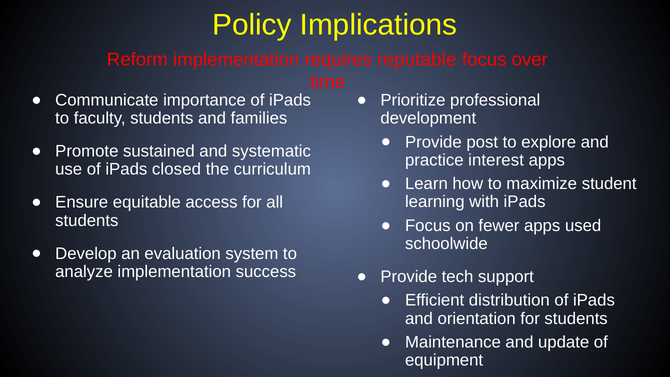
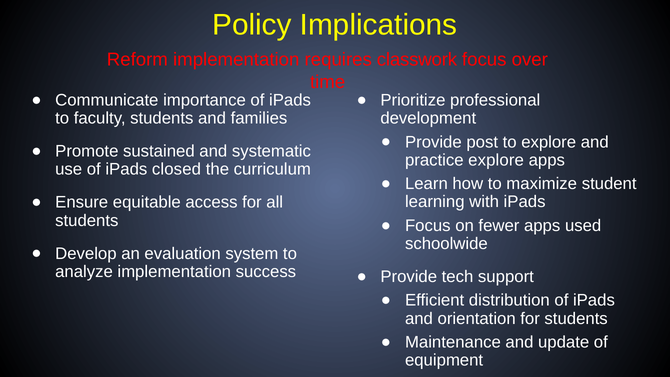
reputable: reputable -> classwork
practice interest: interest -> explore
